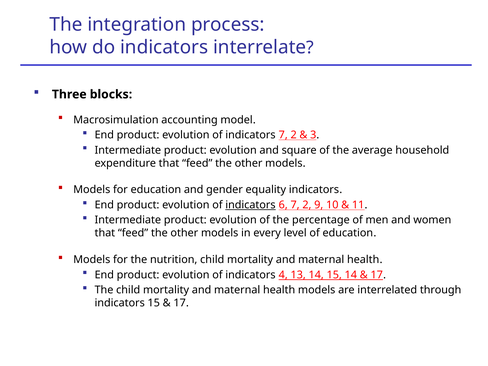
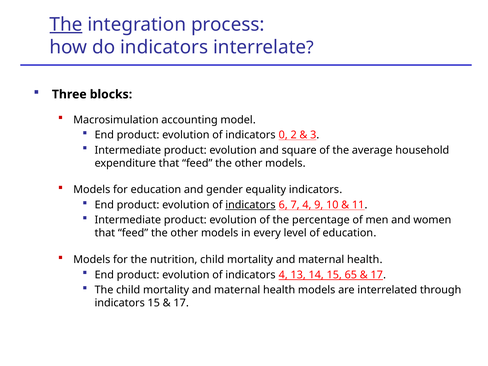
The at (66, 24) underline: none -> present
indicators 7: 7 -> 0
6 7 2: 2 -> 4
15 14: 14 -> 65
